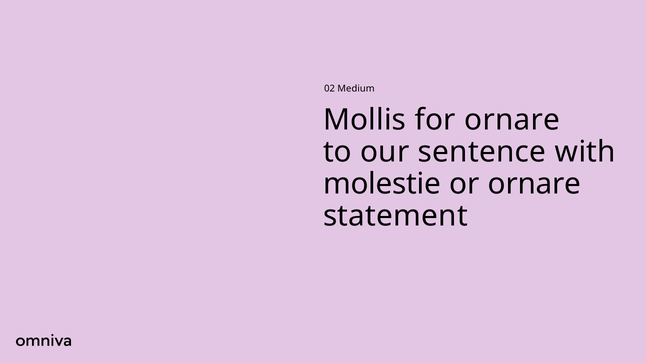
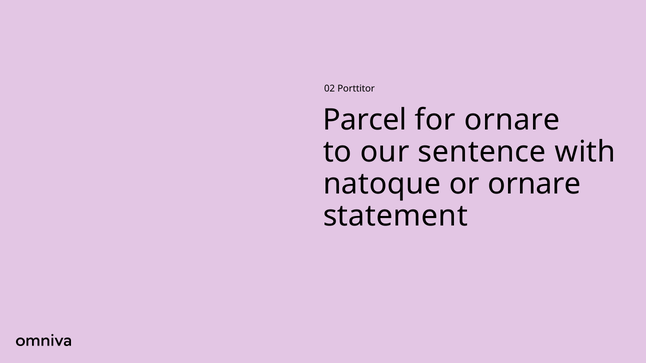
Medium: Medium -> Porttitor
Mollis: Mollis -> Parcel
molestie: molestie -> natoque
